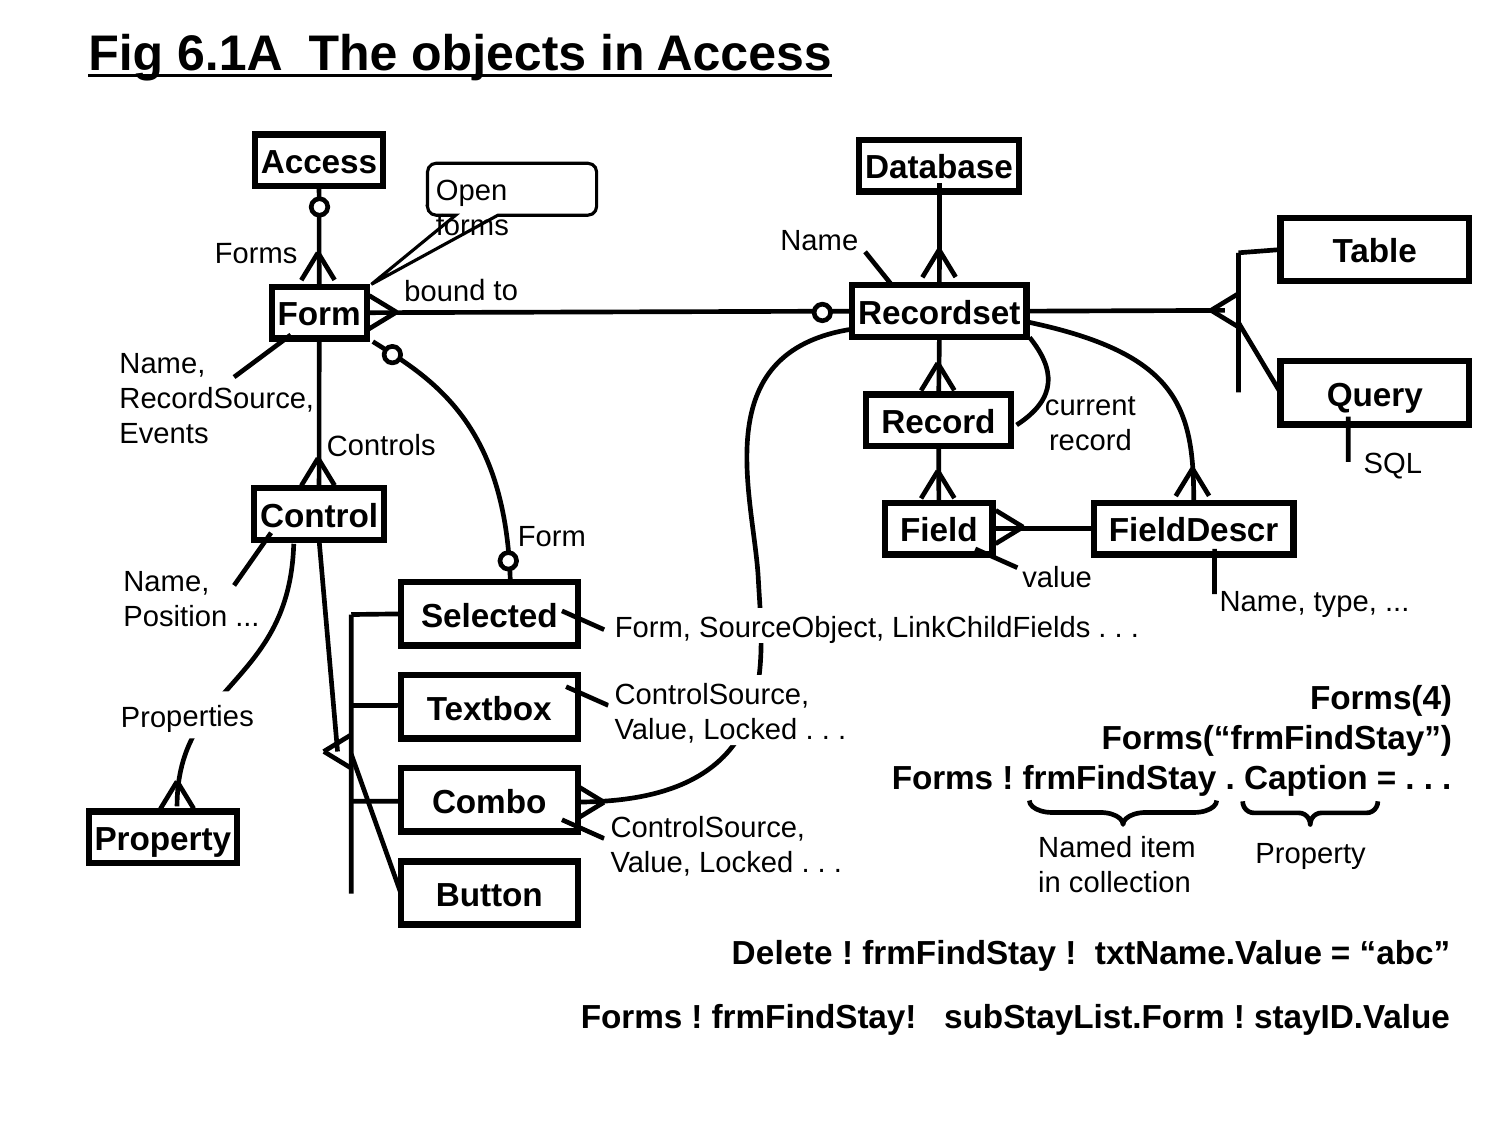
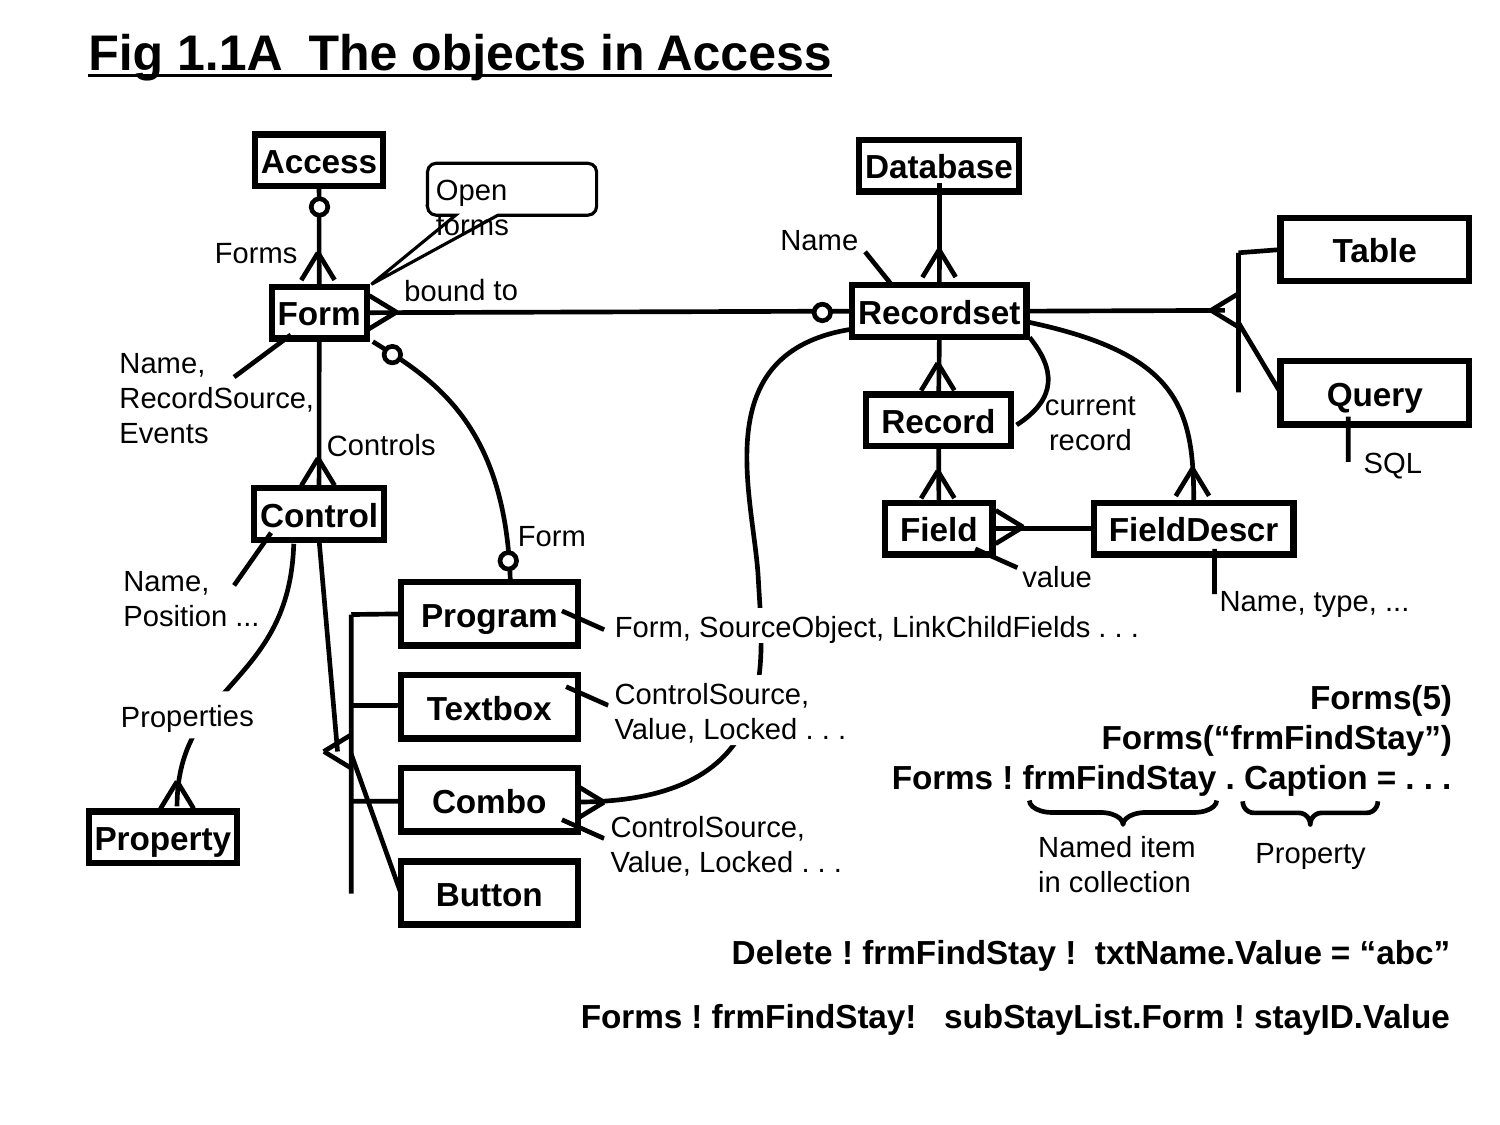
6.1A: 6.1A -> 1.1A
Selected: Selected -> Program
Forms(4: Forms(4 -> Forms(5
